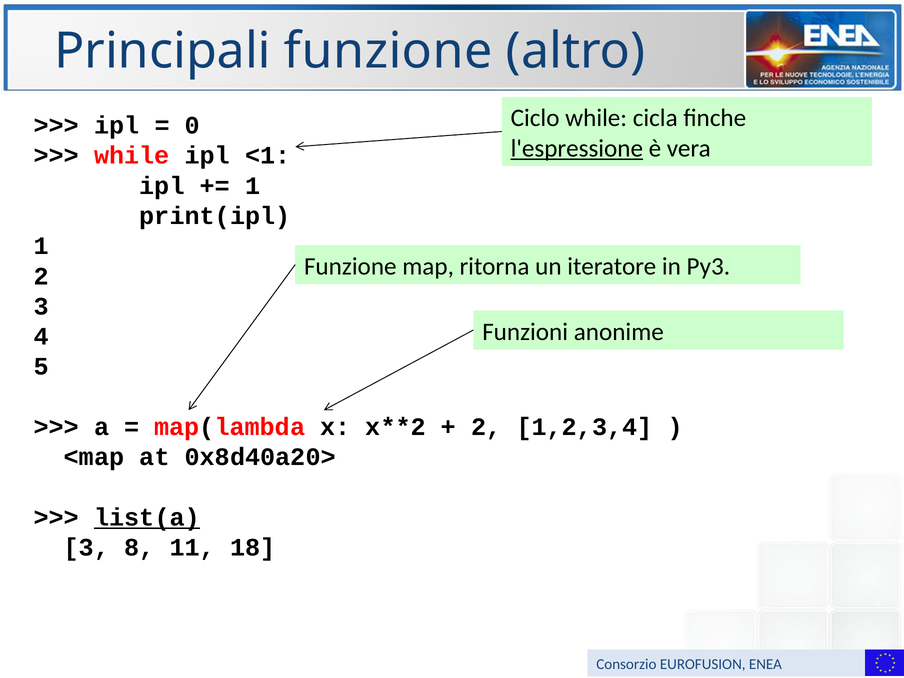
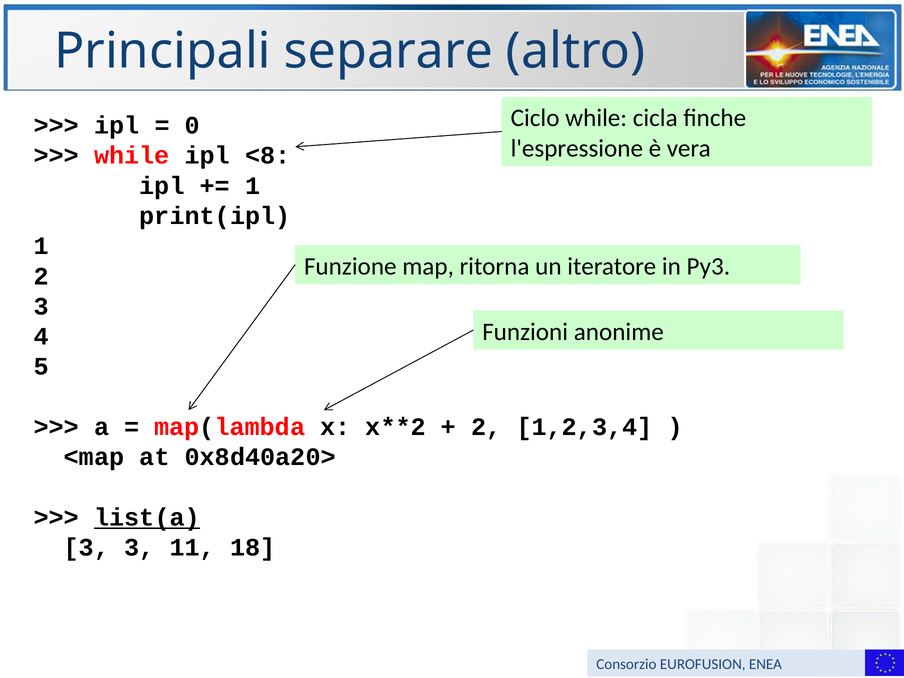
Principali funzione: funzione -> separare
l'espressione underline: present -> none
<1: <1 -> <8
3 8: 8 -> 3
